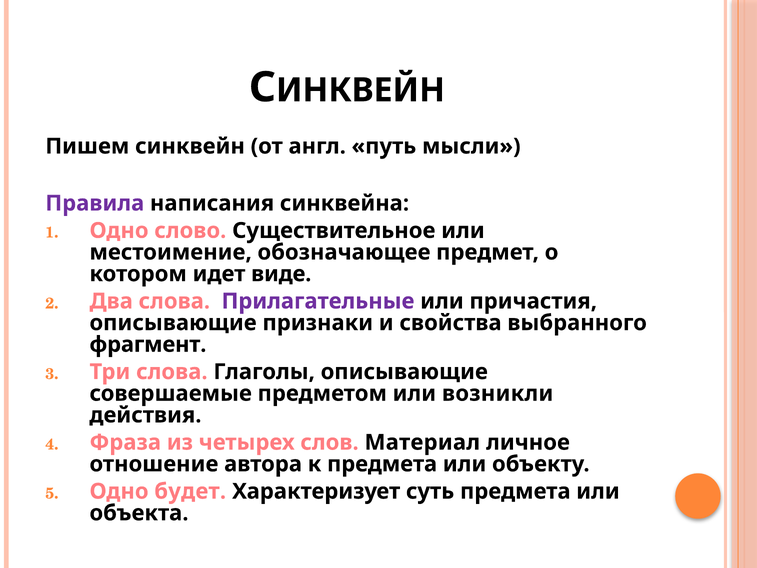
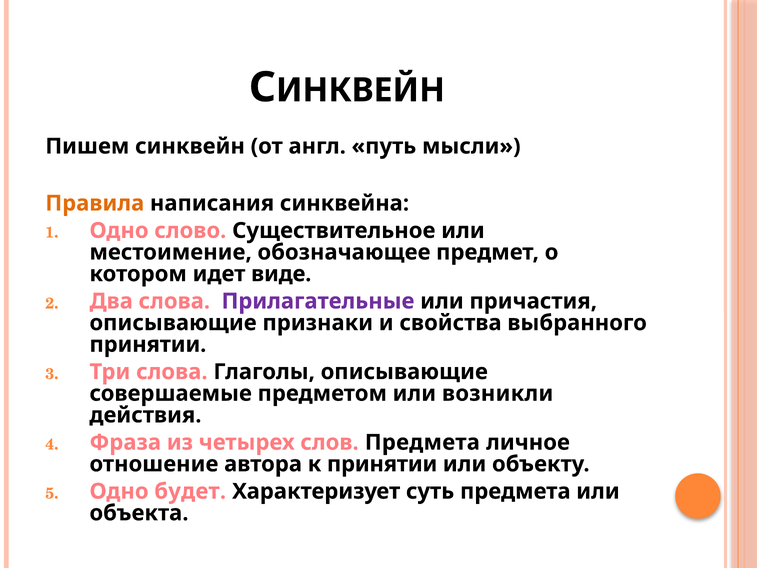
Правила colour: purple -> orange
фрагмент at (148, 344): фрагмент -> принятии
слов Материал: Материал -> Предмета
к предмета: предмета -> принятии
